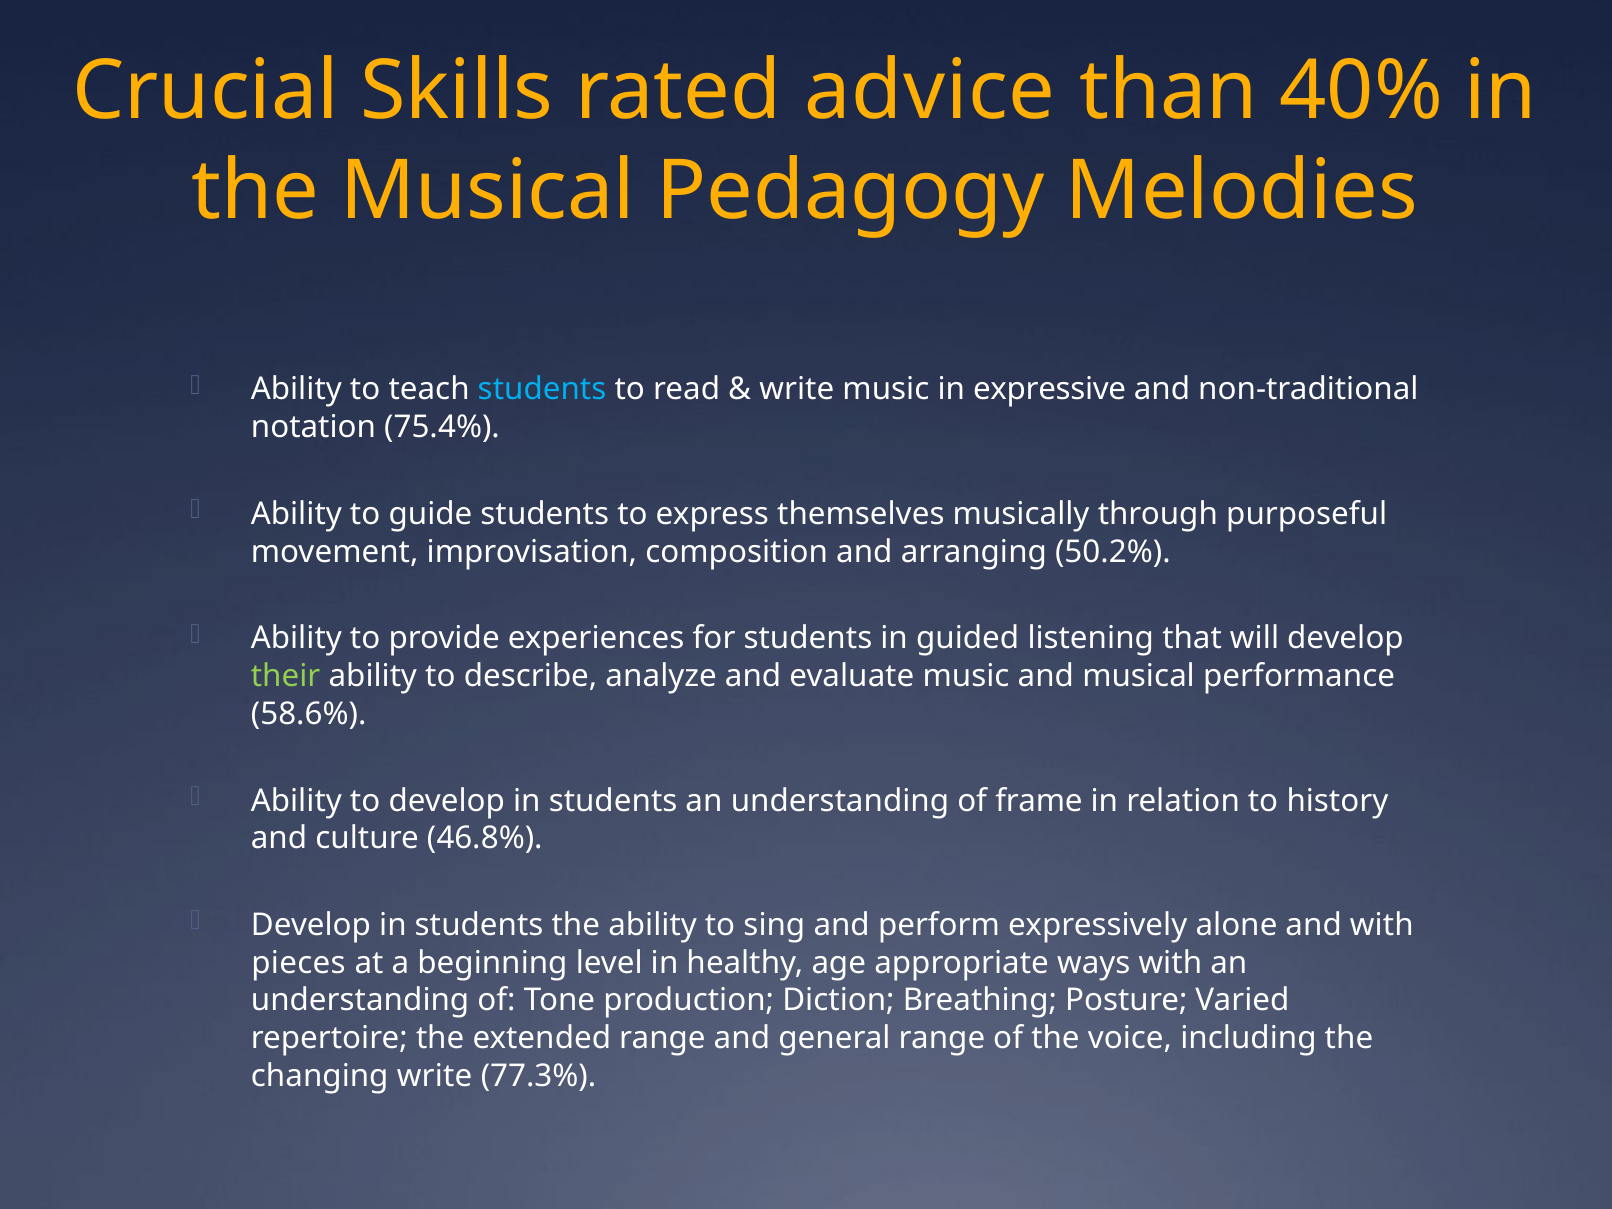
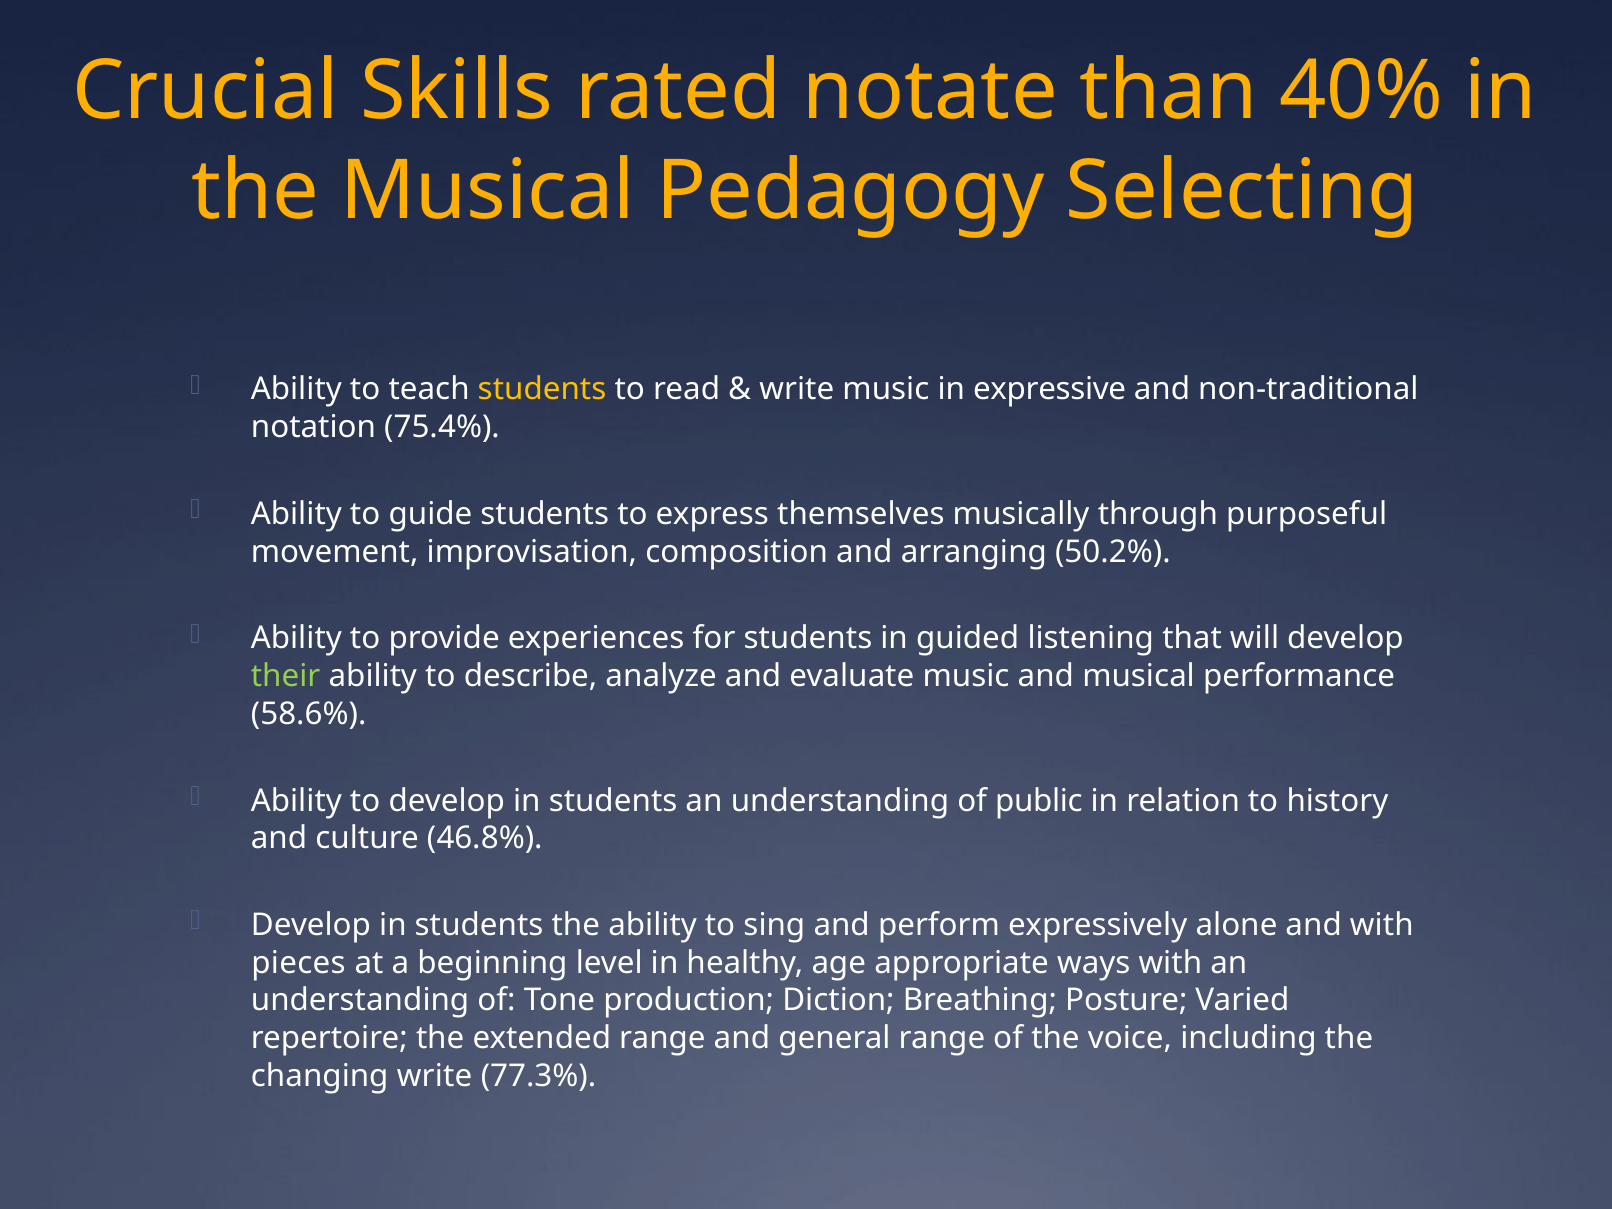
advice: advice -> notate
Melodies: Melodies -> Selecting
students at (542, 390) colour: light blue -> yellow
frame: frame -> public
